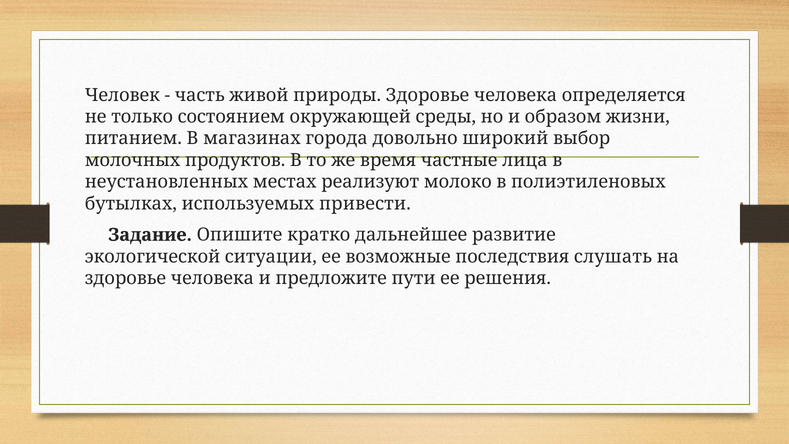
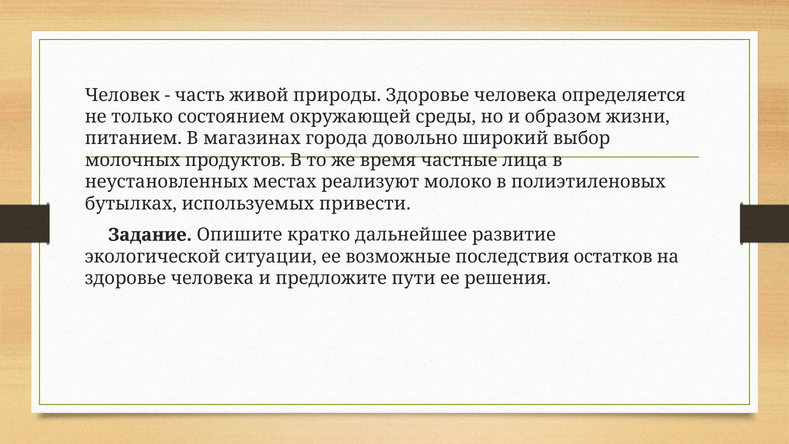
слушать: слушать -> остатков
